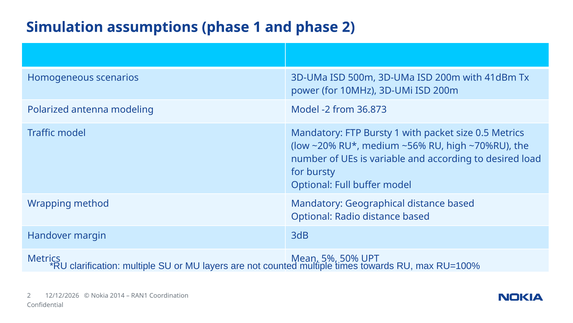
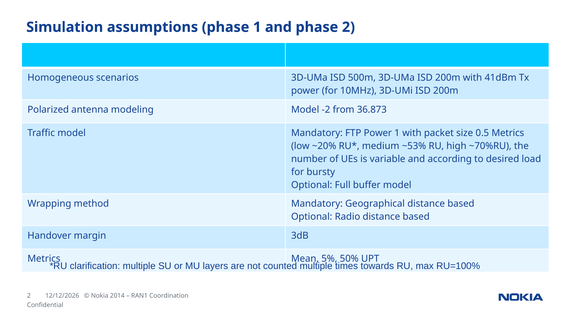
FTP Bursty: Bursty -> Power
~56%: ~56% -> ~53%
